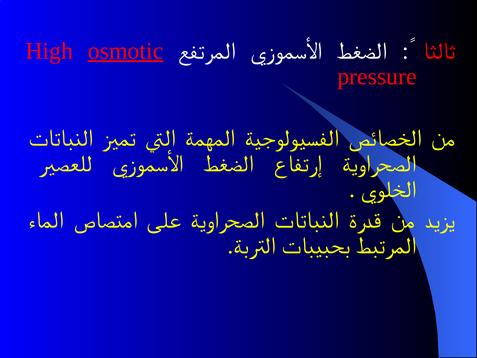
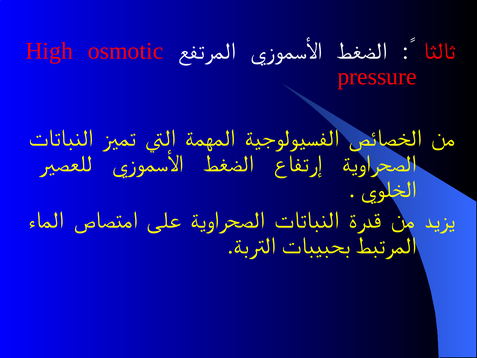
osmotic underline: present -> none
